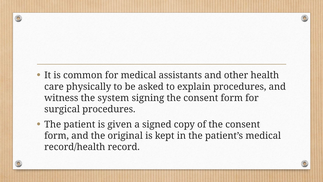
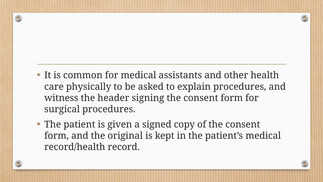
system: system -> header
